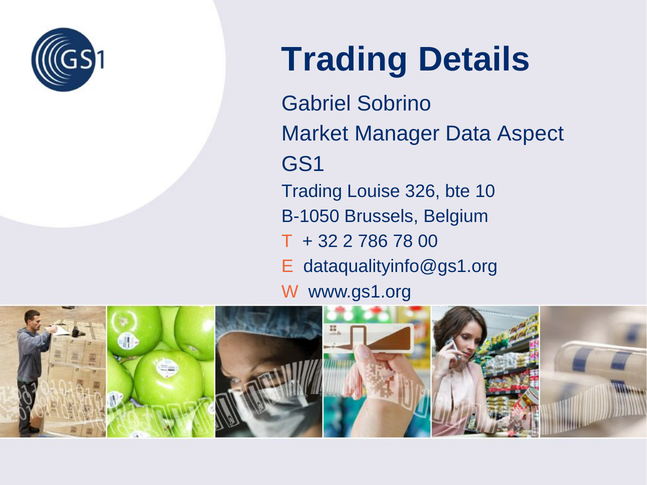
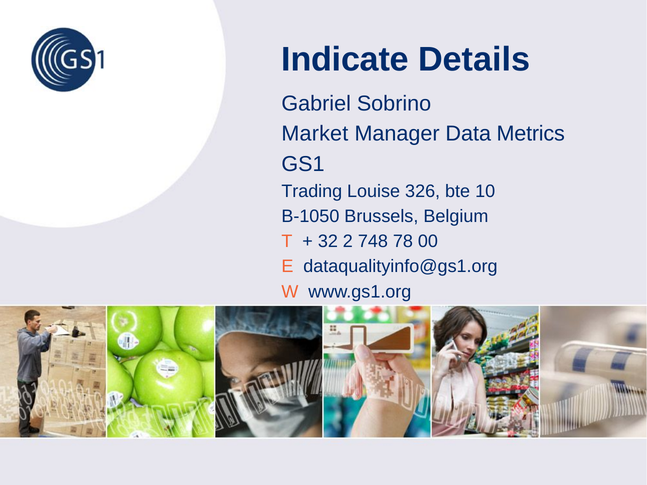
Trading at (345, 59): Trading -> Indicate
Aspect: Aspect -> Metrics
786: 786 -> 748
